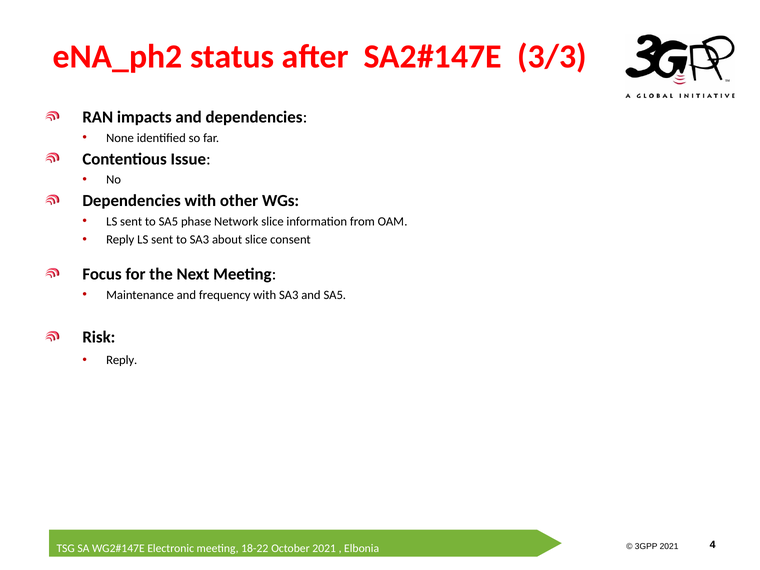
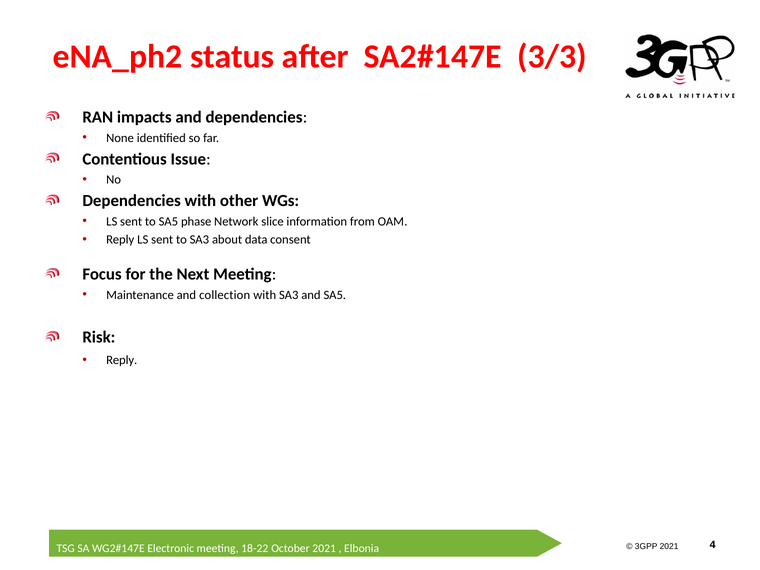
about slice: slice -> data
frequency: frequency -> collection
